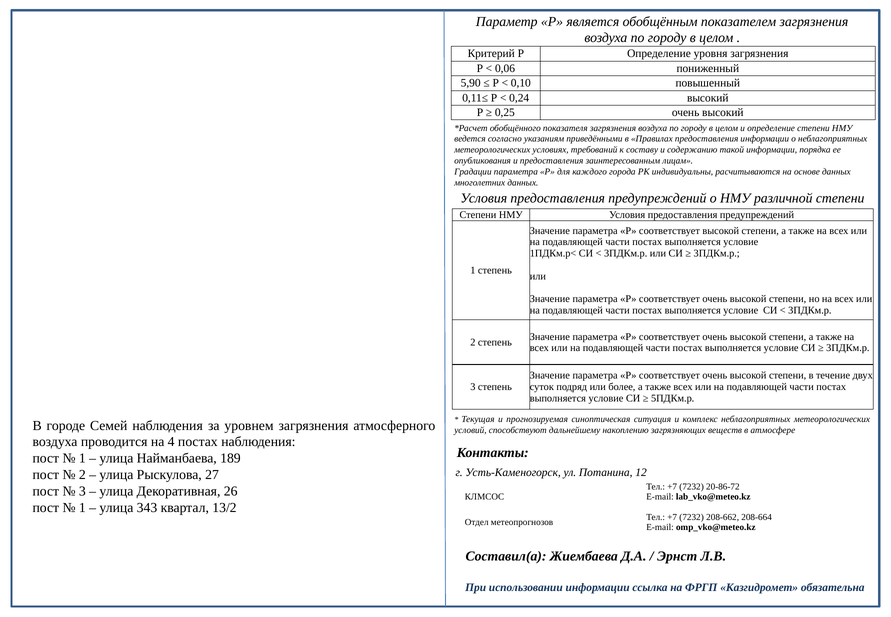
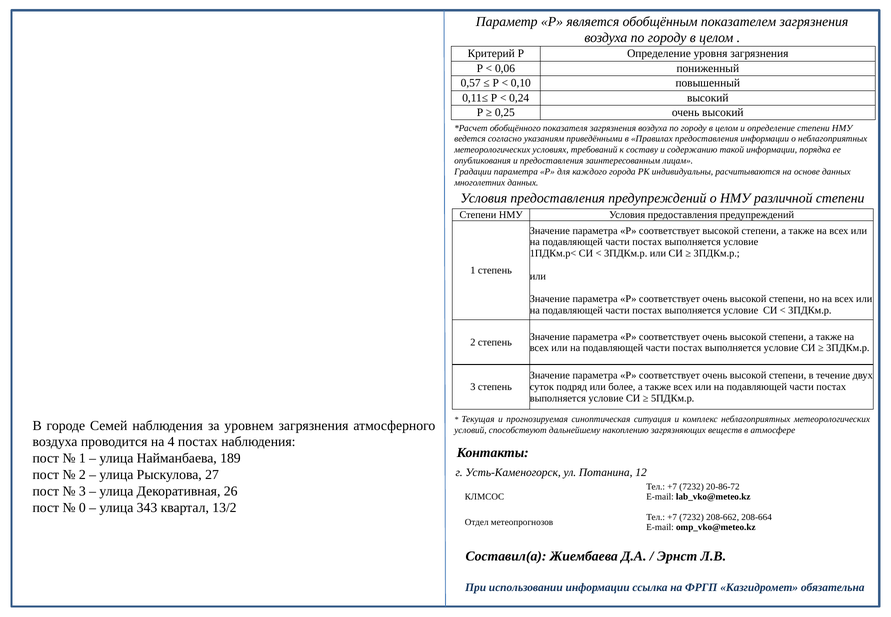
5,90: 5,90 -> 0,57
1 at (82, 508): 1 -> 0
